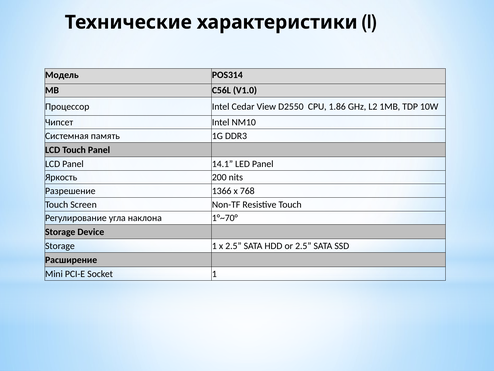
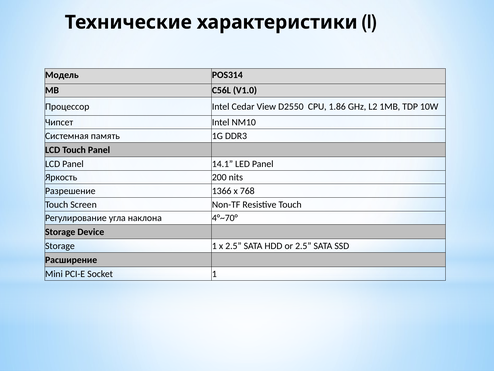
1°~70°: 1°~70° -> 4°~70°
